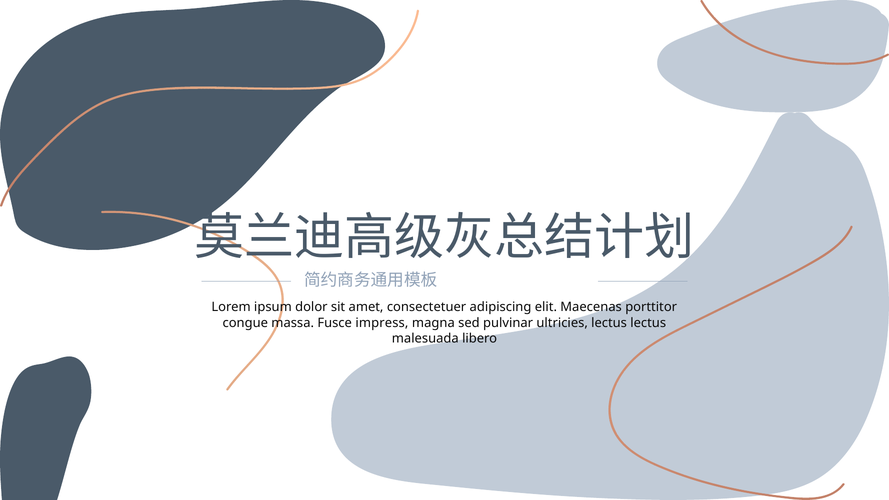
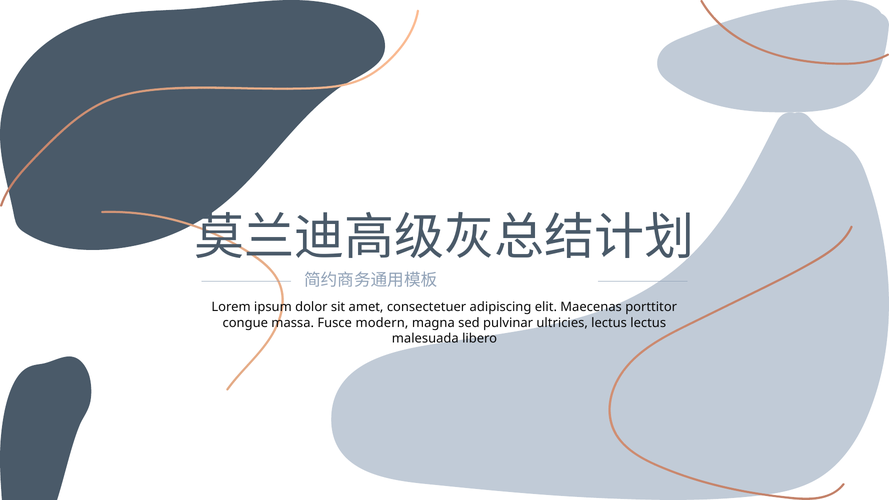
impress: impress -> modern
